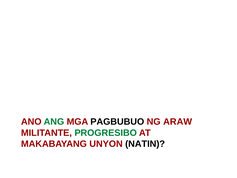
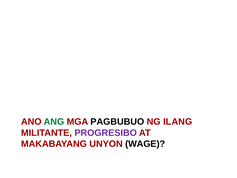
ARAW: ARAW -> ILANG
PROGRESIBO colour: green -> purple
NATIN: NATIN -> WAGE
